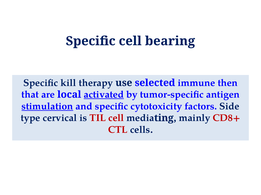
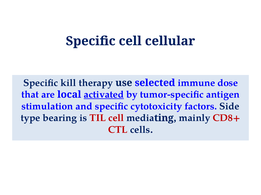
bearing: bearing -> cellular
then: then -> dose
stimulation underline: present -> none
cervical: cervical -> bearing
